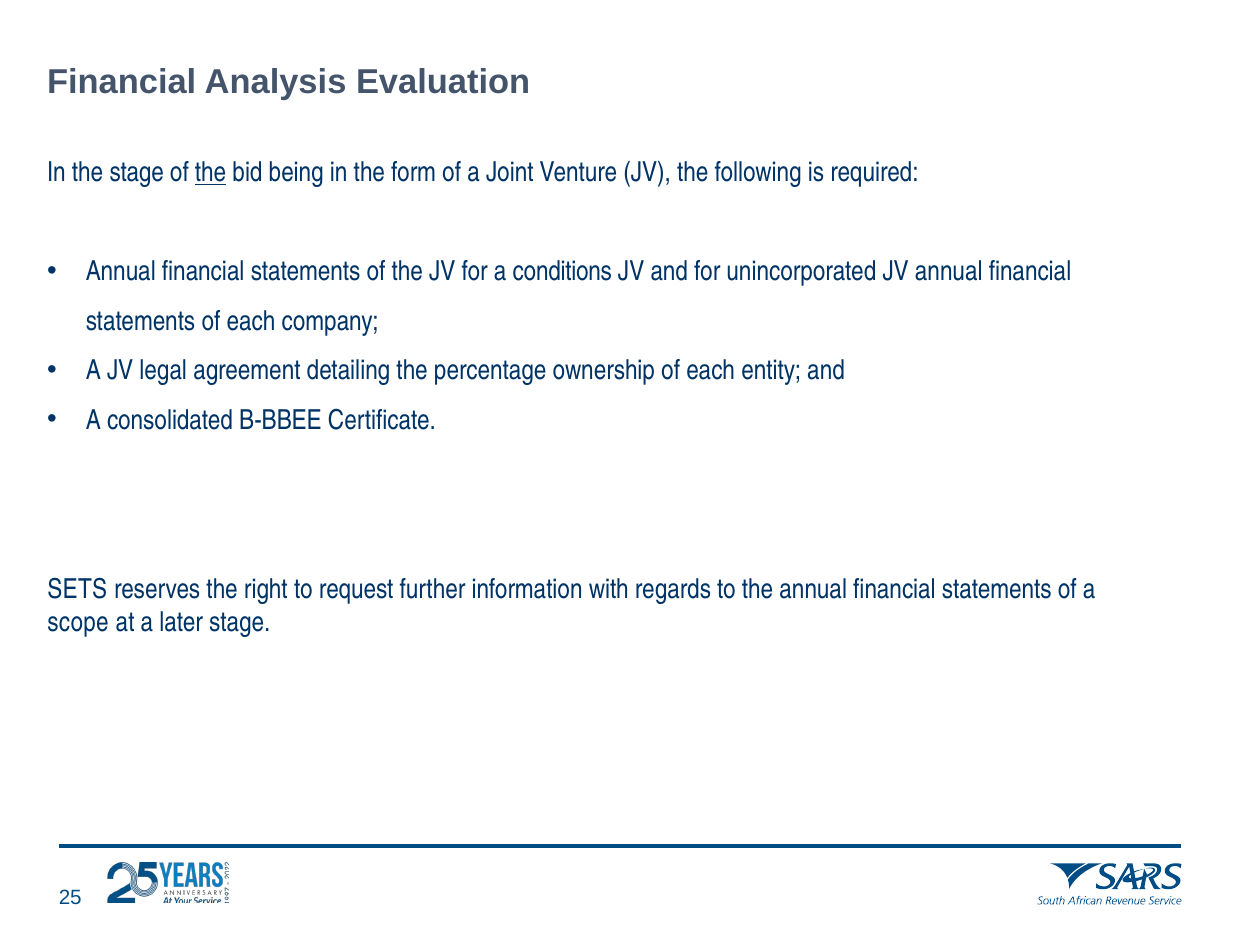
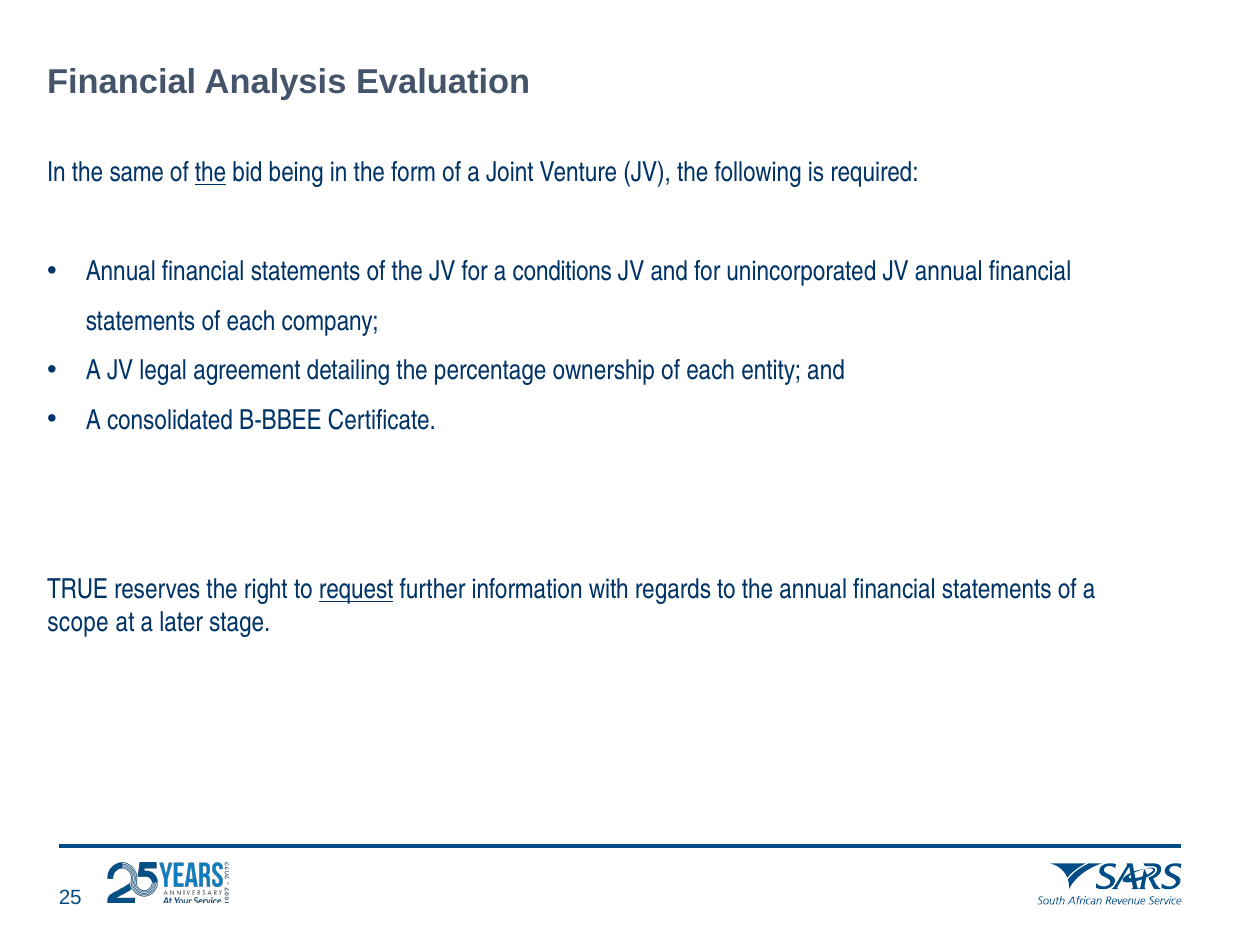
the stage: stage -> same
SETS: SETS -> TRUE
request underline: none -> present
